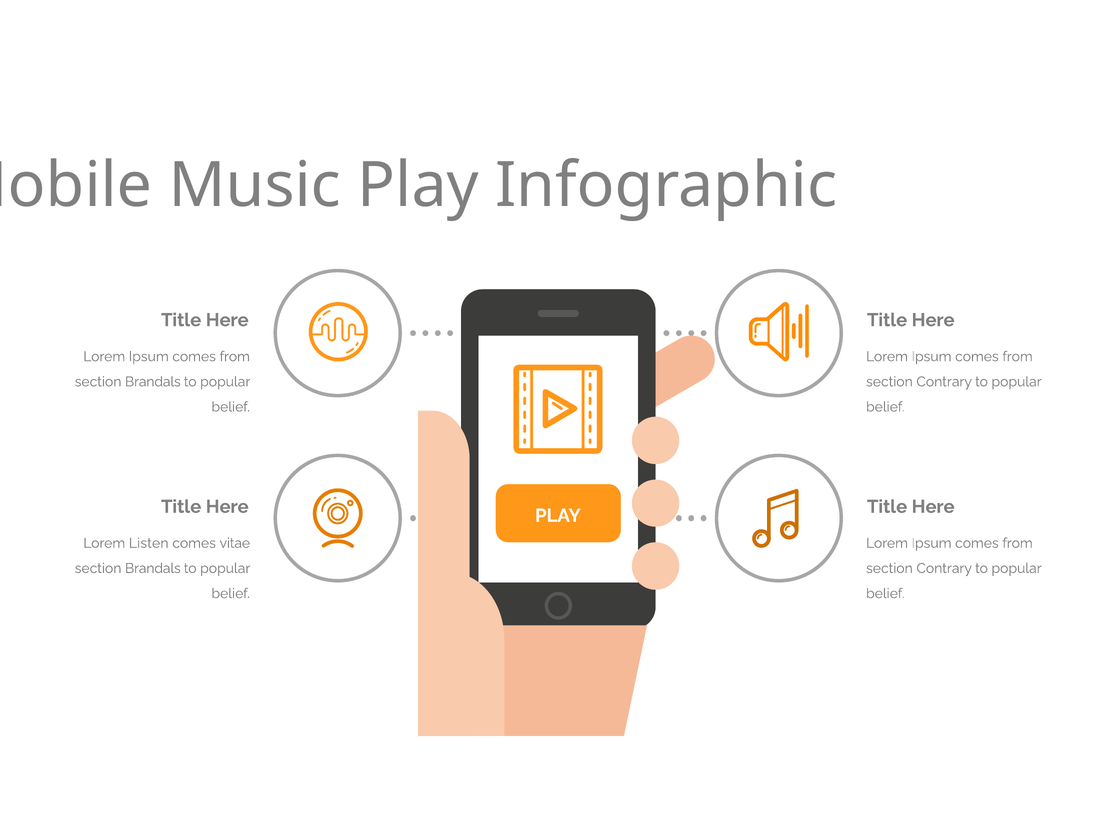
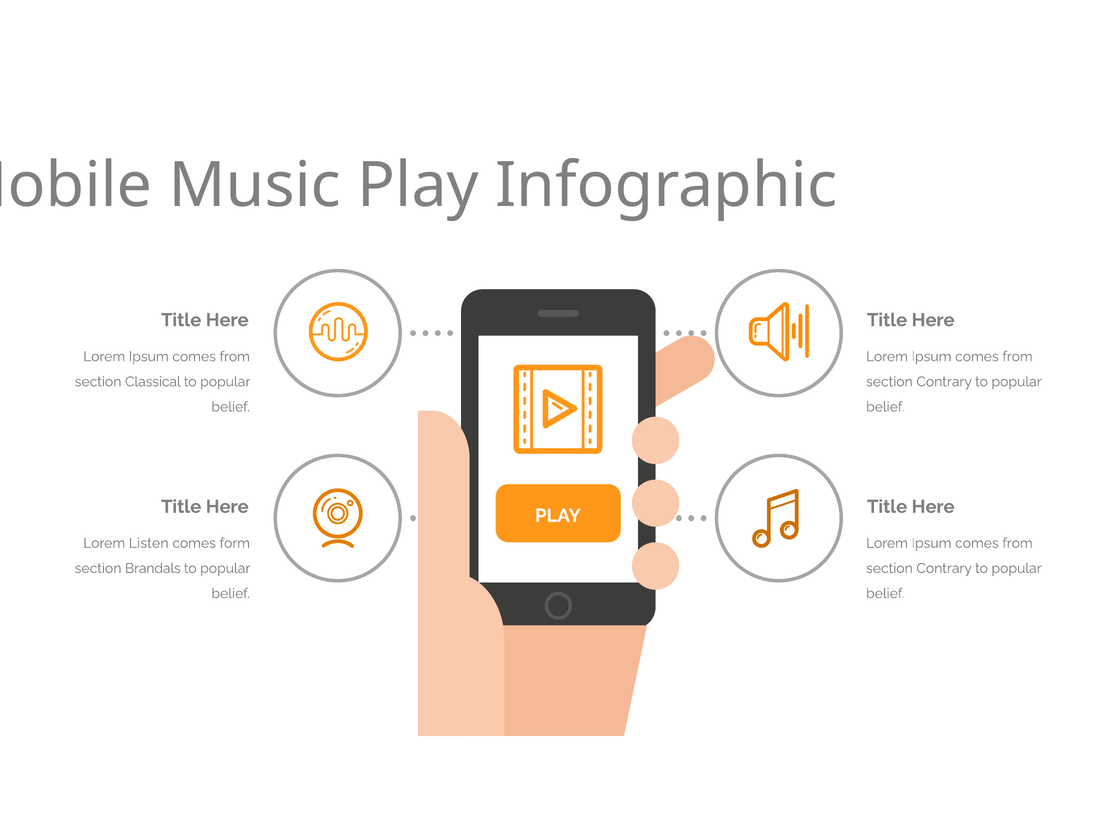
Brandals at (153, 382): Brandals -> Classical
vitae: vitae -> form
